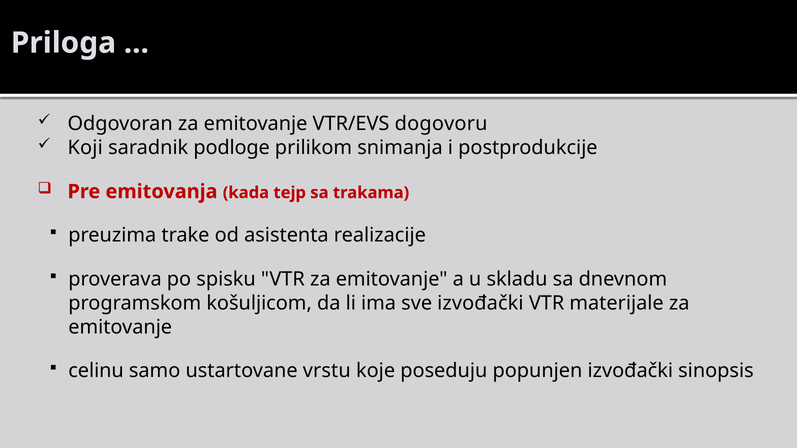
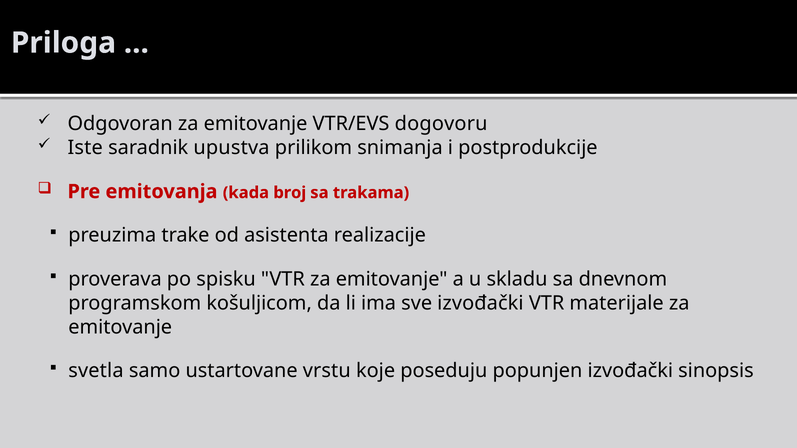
Koji: Koji -> Iste
podloge: podloge -> upustva
tejp: tejp -> broj
celinu: celinu -> svetla
